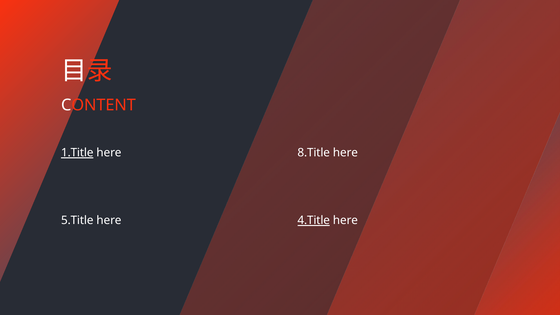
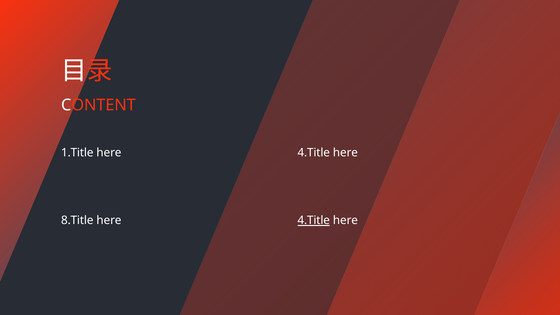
1.Title underline: present -> none
8.Title at (314, 153): 8.Title -> 4.Title
5.Title: 5.Title -> 8.Title
